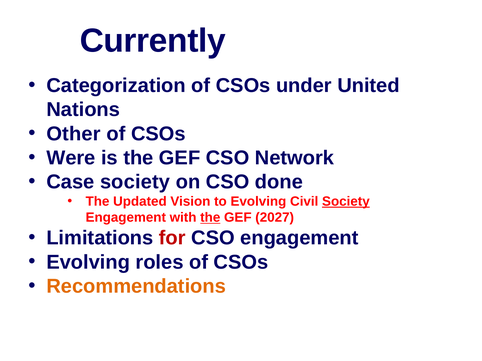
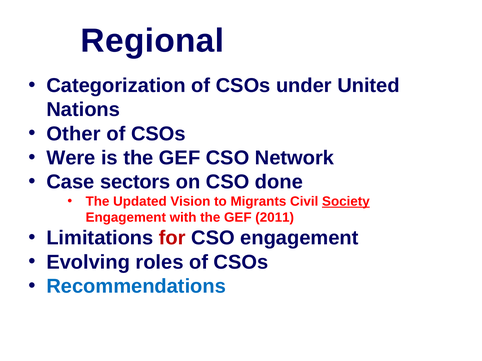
Currently: Currently -> Regional
Case society: society -> sectors
to Evolving: Evolving -> Migrants
the at (210, 218) underline: present -> none
2027: 2027 -> 2011
Recommendations colour: orange -> blue
